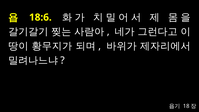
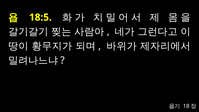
18:6: 18:6 -> 18:5
